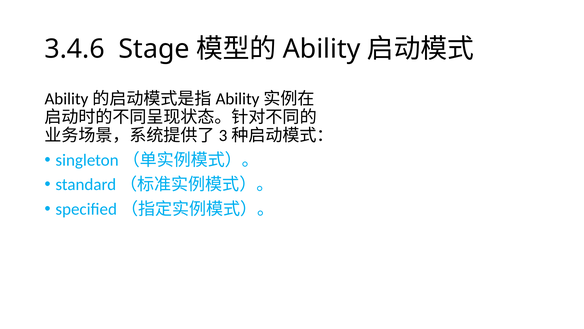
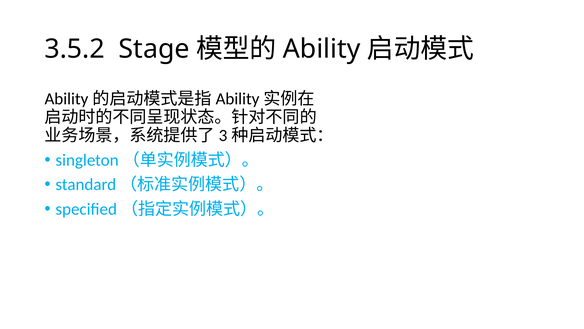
3.4.6: 3.4.6 -> 3.5.2
